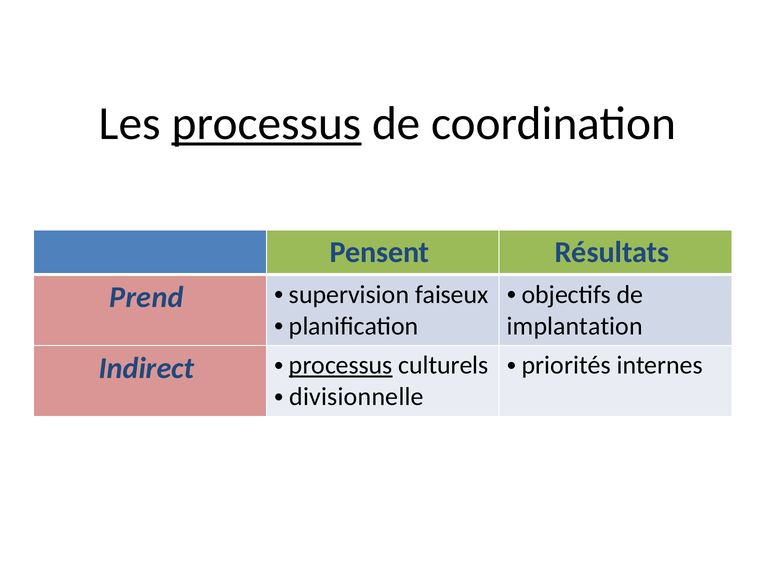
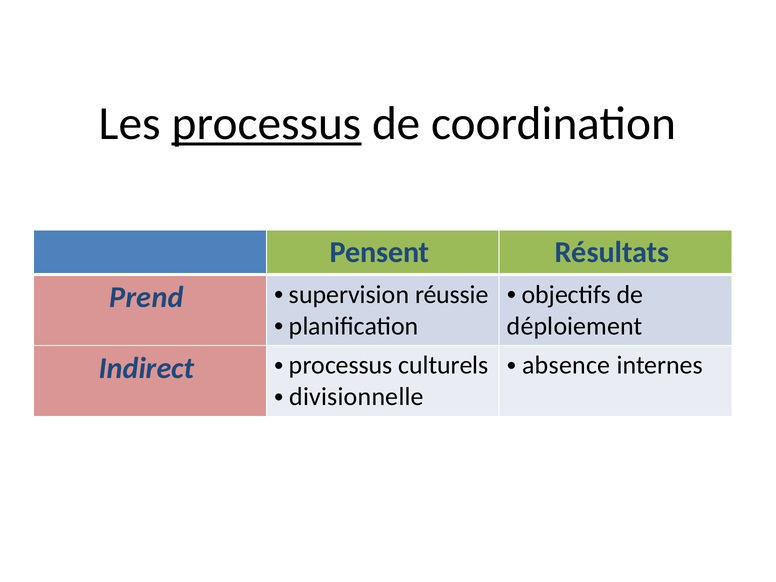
faiseux: faiseux -> réussie
implantation: implantation -> déploiement
priorités: priorités -> absence
processus at (341, 365) underline: present -> none
